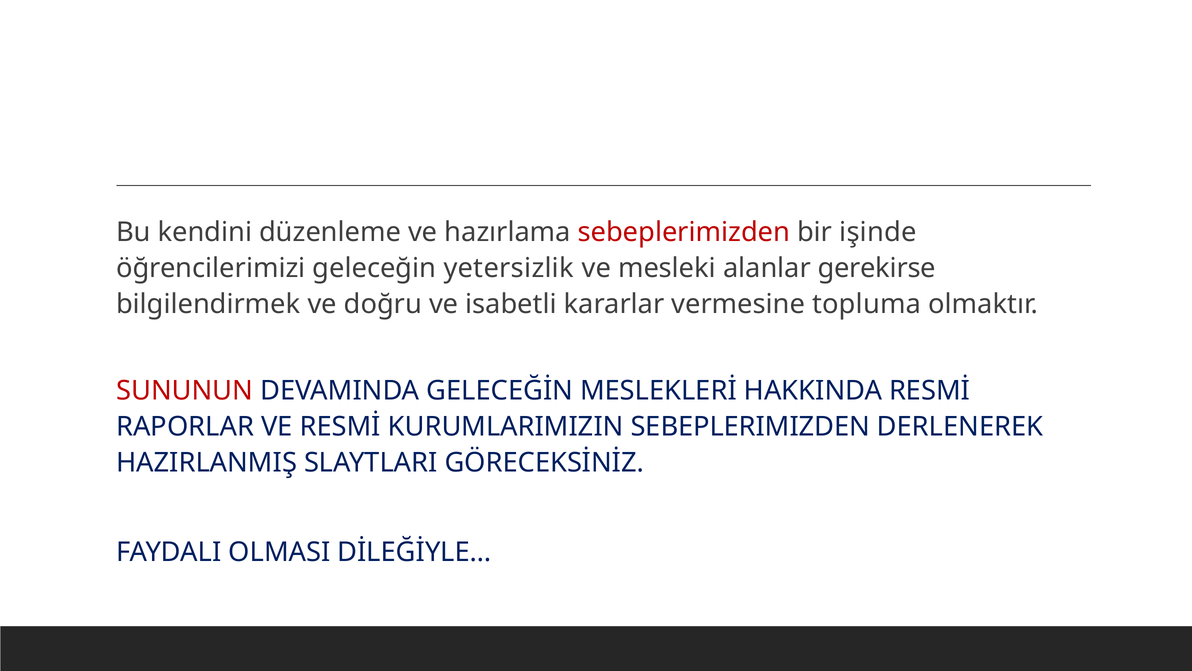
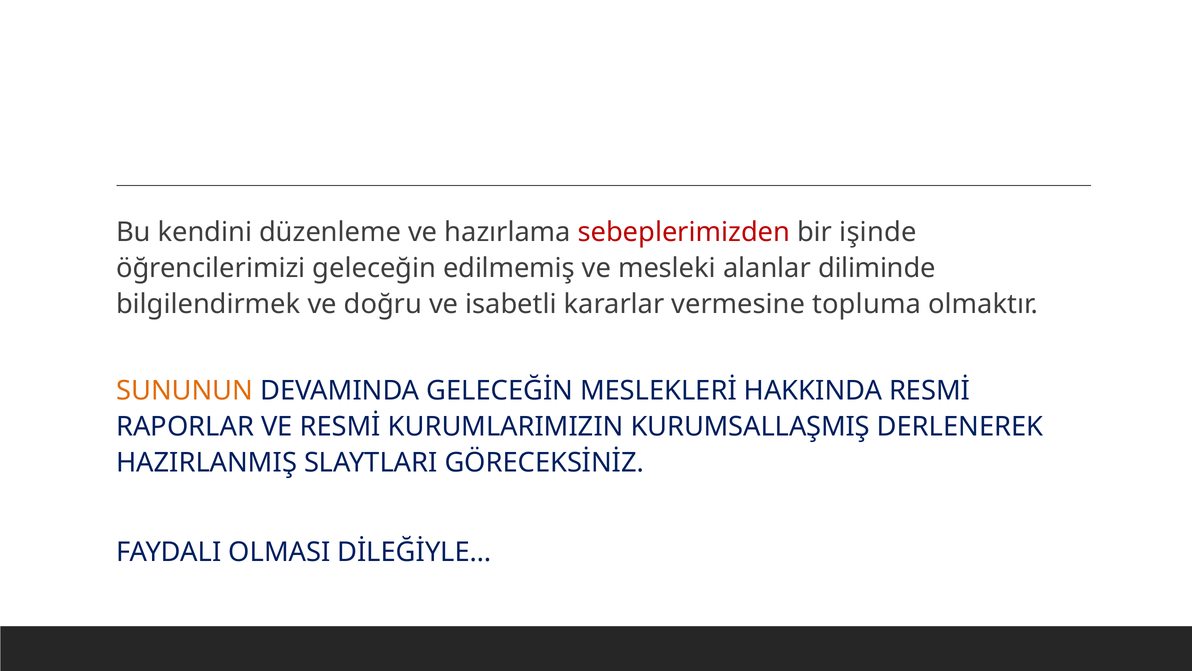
yetersizlik: yetersizlik -> edilmemiş
gerekirse: gerekirse -> diliminde
SUNUNUN colour: red -> orange
KURUMLARIMIZIN SEBEPLERIMIZDEN: SEBEPLERIMIZDEN -> KURUMSALLAŞMIŞ
